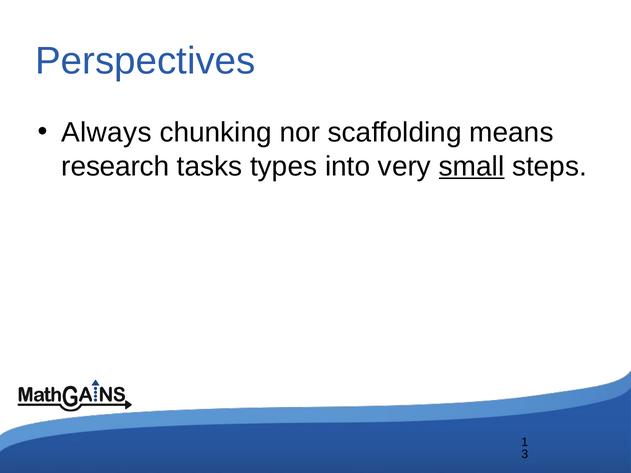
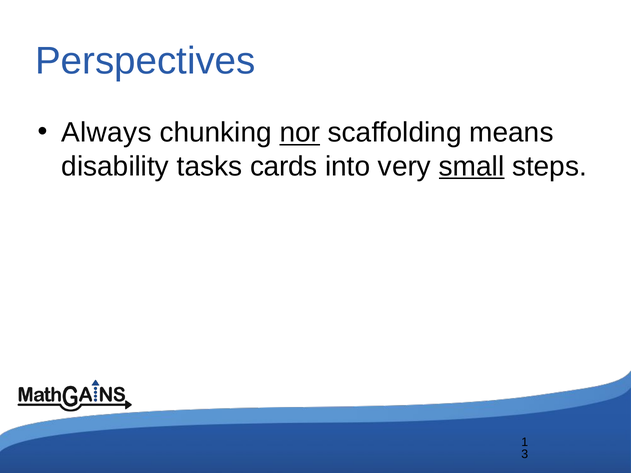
nor underline: none -> present
research: research -> disability
types: types -> cards
